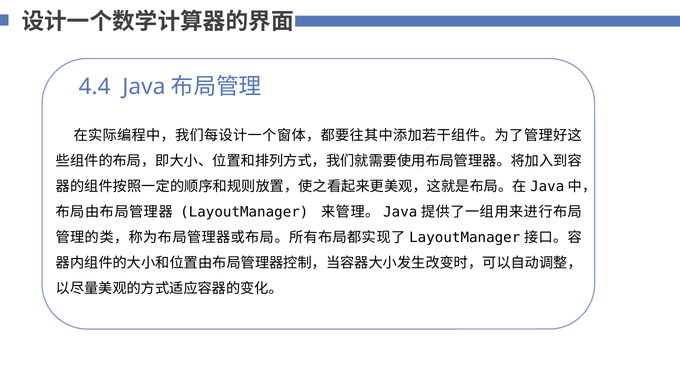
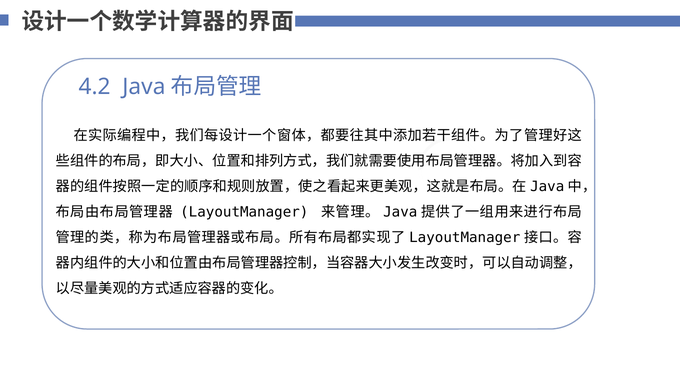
4.4: 4.4 -> 4.2
